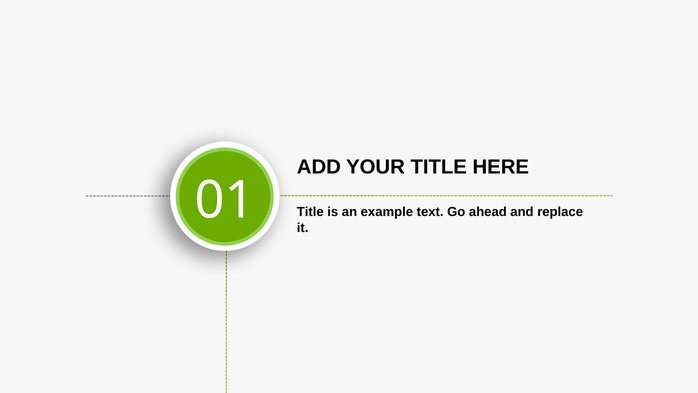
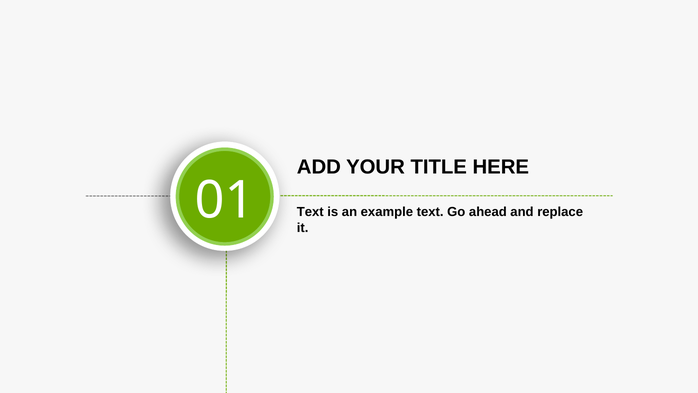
Title at (310, 212): Title -> Text
